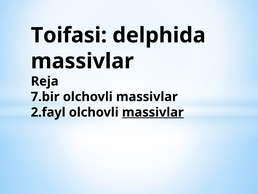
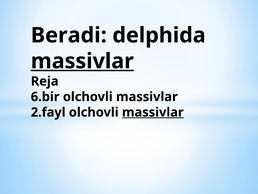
Toifasi: Toifasi -> Beradi
massivlar at (82, 61) underline: none -> present
7.bir: 7.bir -> 6.bir
